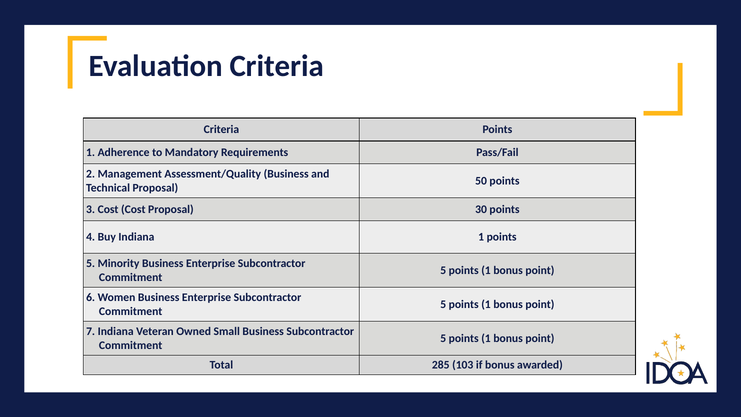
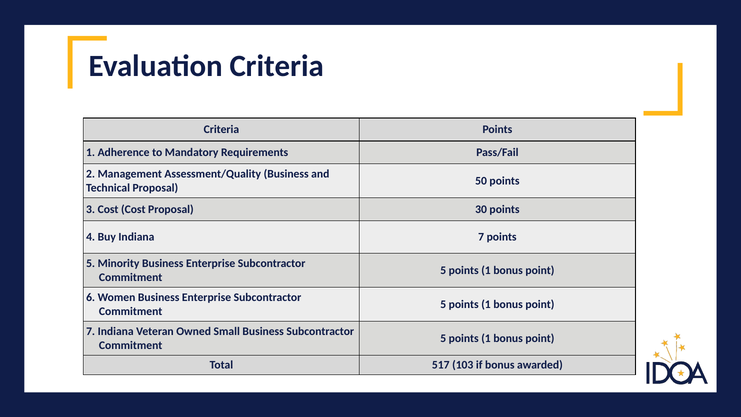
Indiana 1: 1 -> 7
285: 285 -> 517
